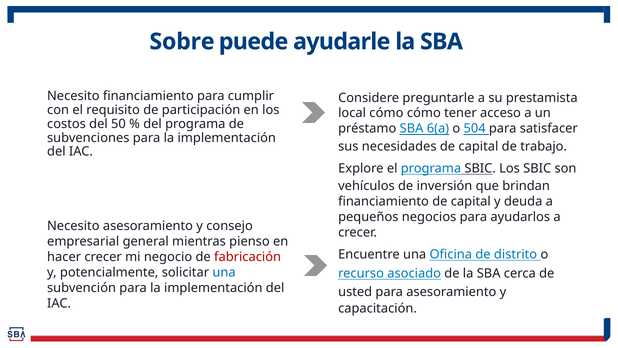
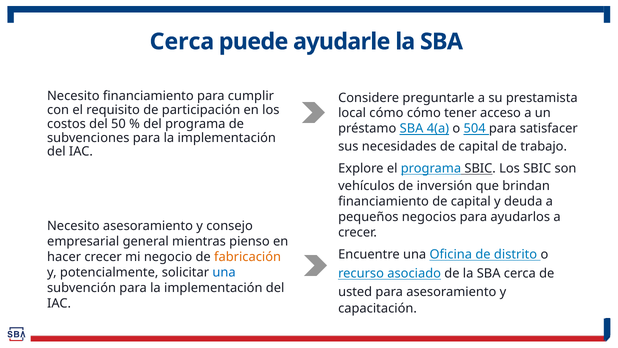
Sobre at (182, 42): Sobre -> Cerca
6(a: 6(a -> 4(a
fabricación colour: red -> orange
